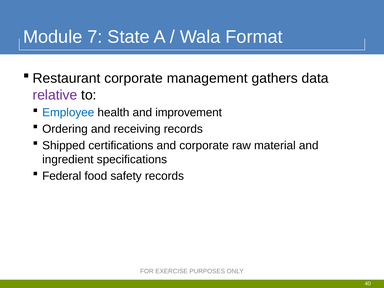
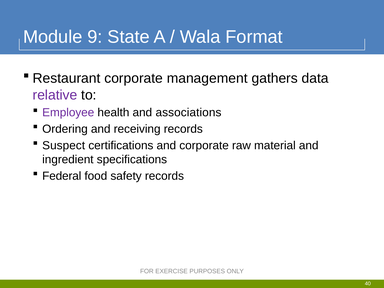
7: 7 -> 9
Employee colour: blue -> purple
improvement: improvement -> associations
Shipped: Shipped -> Suspect
